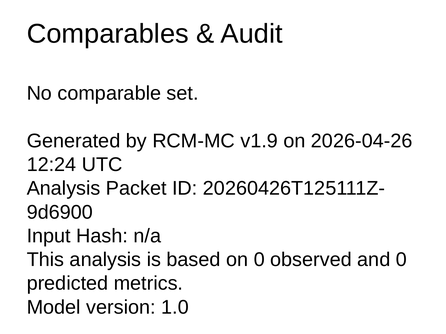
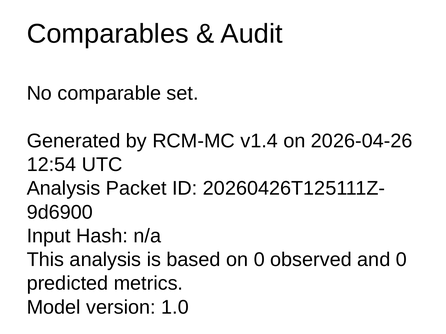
v1.9: v1.9 -> v1.4
12:24: 12:24 -> 12:54
